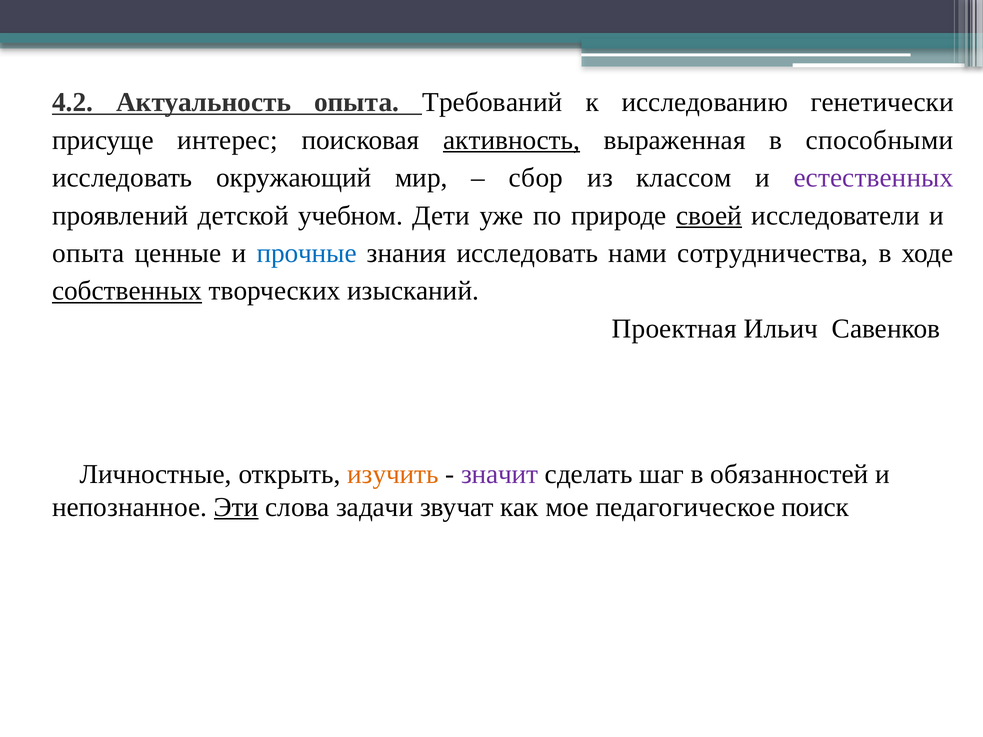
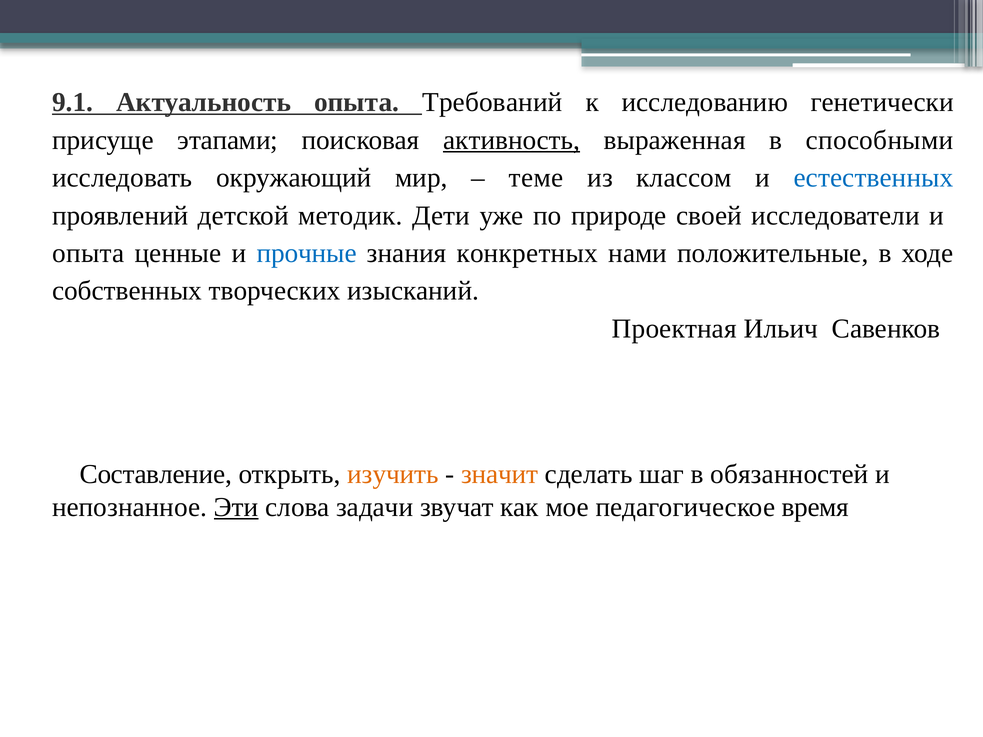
4.2: 4.2 -> 9.1
интерес: интерес -> этапами
сбор: сбор -> теме
естественных colour: purple -> blue
учебном: учебном -> методик
своей underline: present -> none
знания исследовать: исследовать -> конкретных
сотрудничества: сотрудничества -> положительные
собственных underline: present -> none
Личностные: Личностные -> Составление
значит colour: purple -> orange
поиск: поиск -> время
